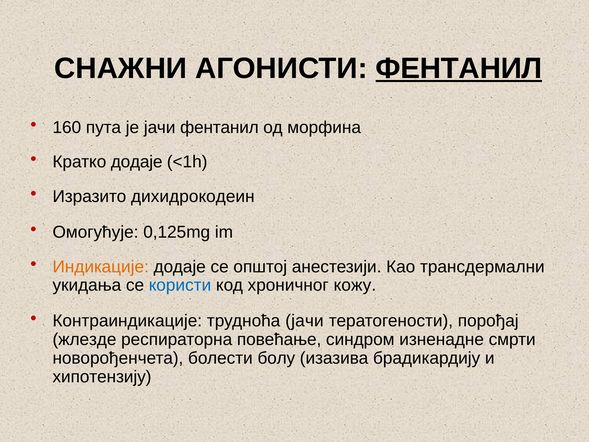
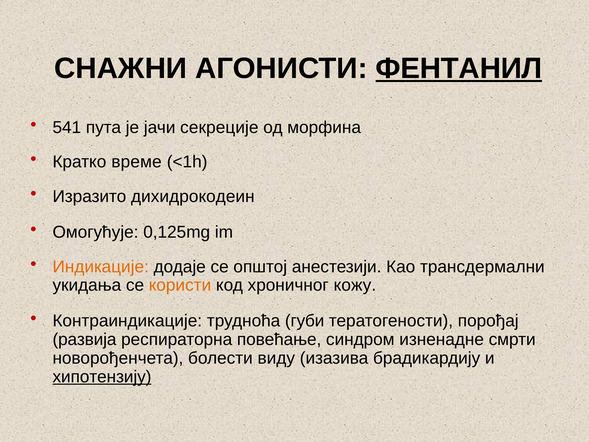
160: 160 -> 541
јачи фентанил: фентанил -> секреције
Кратко додаје: додаје -> време
користи colour: blue -> orange
трудноћа јачи: јачи -> губи
жлезде: жлезде -> развија
болу: болу -> виду
хипотензију underline: none -> present
